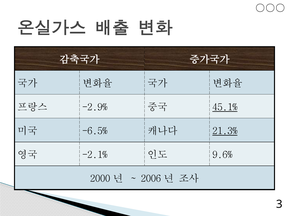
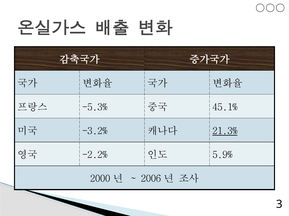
-2.9%: -2.9% -> -5.3%
45.1% underline: present -> none
-6.5%: -6.5% -> -3.2%
-2.1%: -2.1% -> -2.2%
9.6%: 9.6% -> 5.9%
